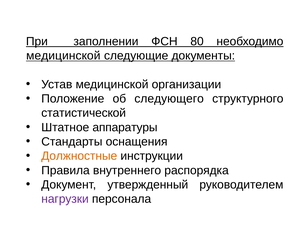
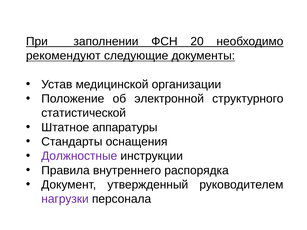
80: 80 -> 20
медицинской at (63, 56): медицинской -> рекомендуют
следующего: следующего -> электронной
Должностные colour: orange -> purple
